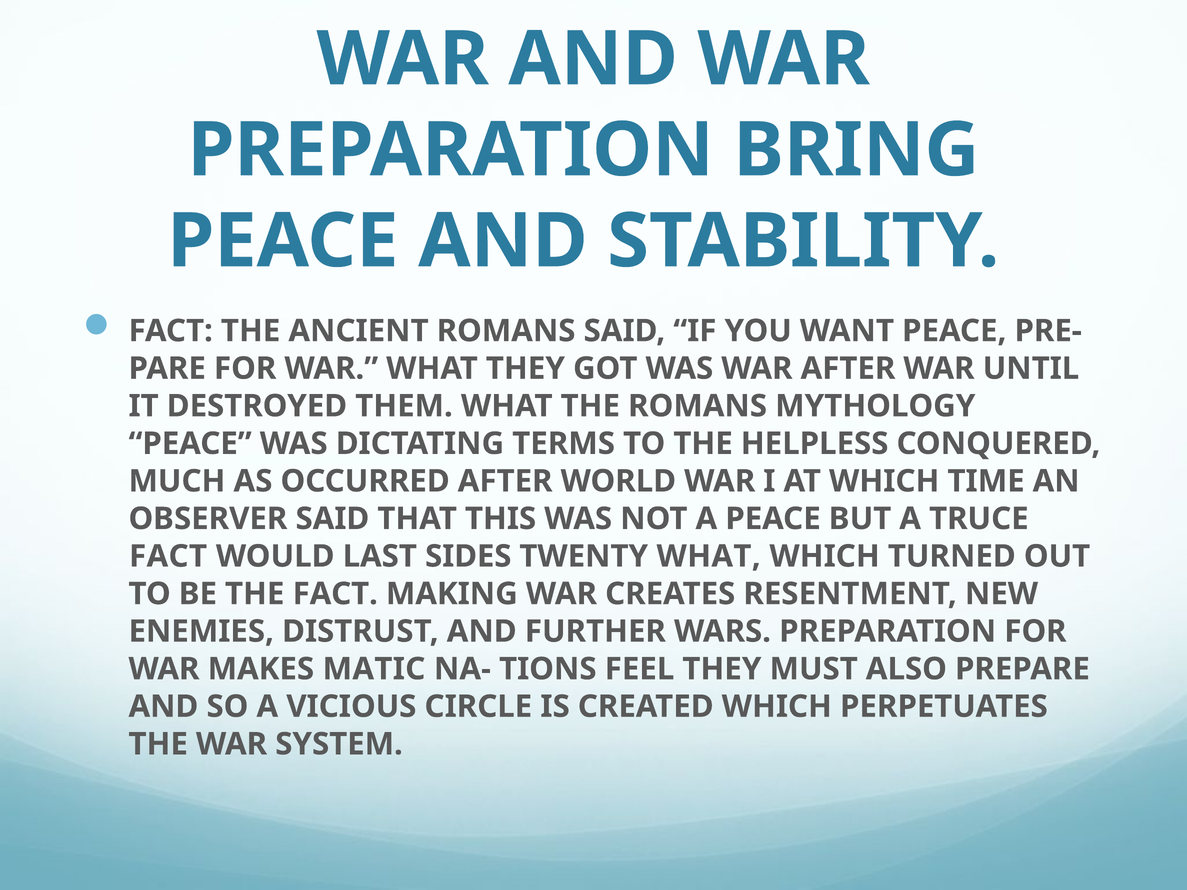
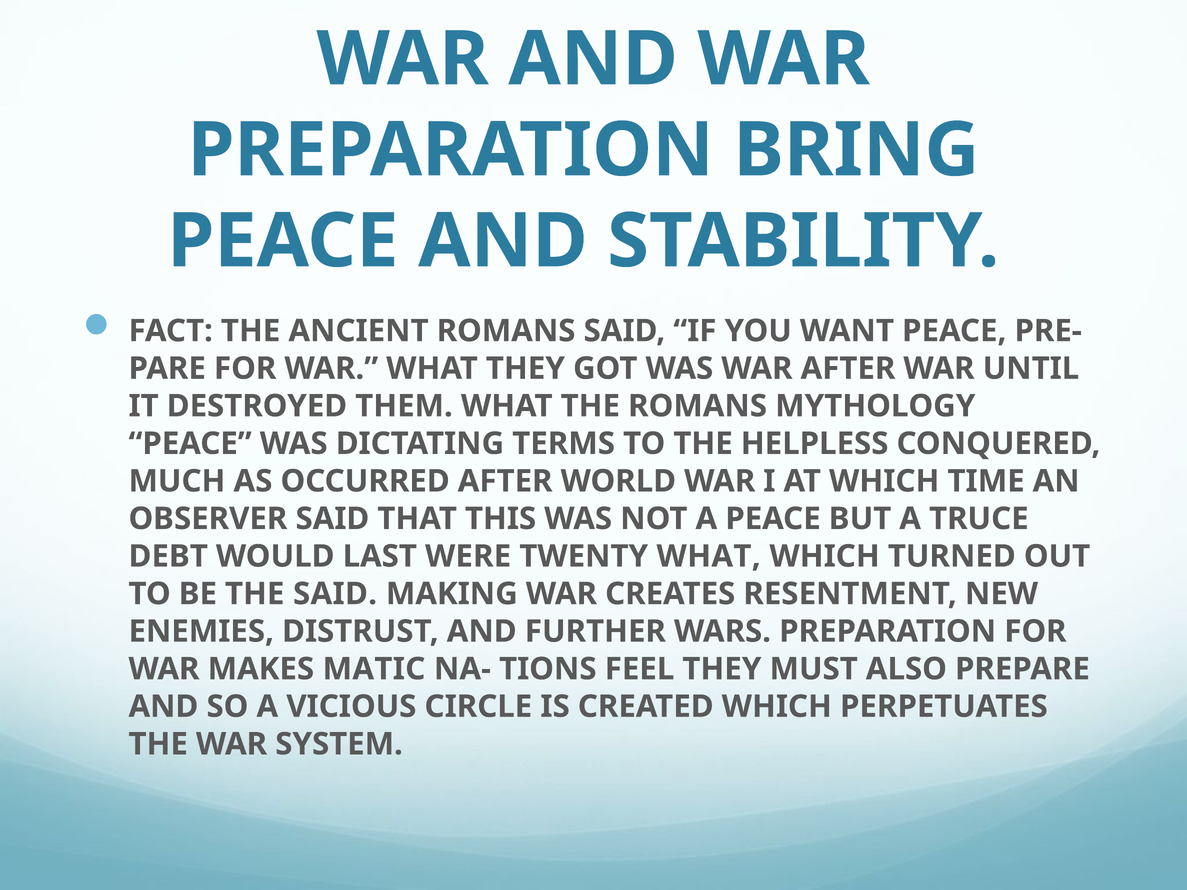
FACT at (168, 556): FACT -> DEBT
SIDES: SIDES -> WERE
THE FACT: FACT -> SAID
